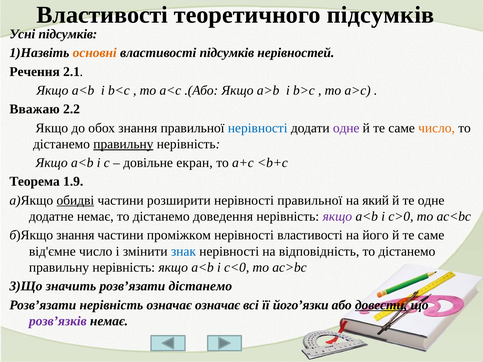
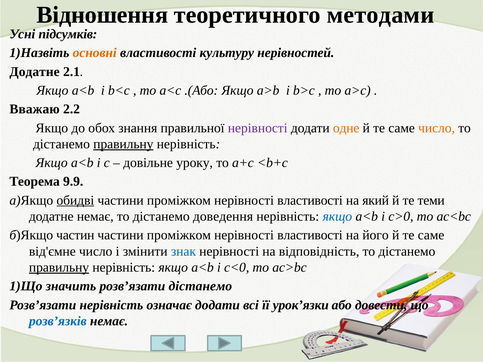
Властивості at (102, 15): Властивості -> Відношення
теоретичного підсумків: підсумків -> методами
властивості підсумків: підсумків -> культуру
Речення at (35, 72): Речення -> Додатне
нерівності at (258, 128) colour: blue -> purple
одне at (346, 128) colour: purple -> orange
екран: екран -> уроку
1.9: 1.9 -> 9.9
розширити at (179, 200): розширити -> проміжком
правильної at (310, 200): правильної -> властивості
те одне: одне -> теми
якщо at (337, 217) colour: purple -> blue
б)Якщо знання: знання -> частин
правильну at (59, 268) underline: none -> present
3)Що: 3)Що -> 1)Що
означає означає: означає -> додати
його’язки: його’язки -> урок’язки
довести underline: present -> none
розв’язків colour: purple -> blue
